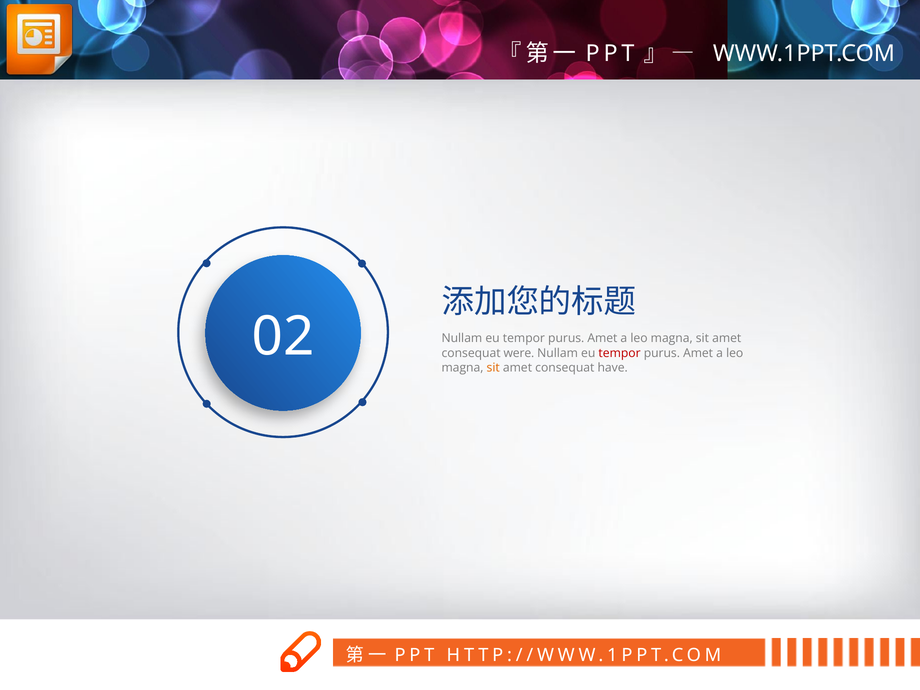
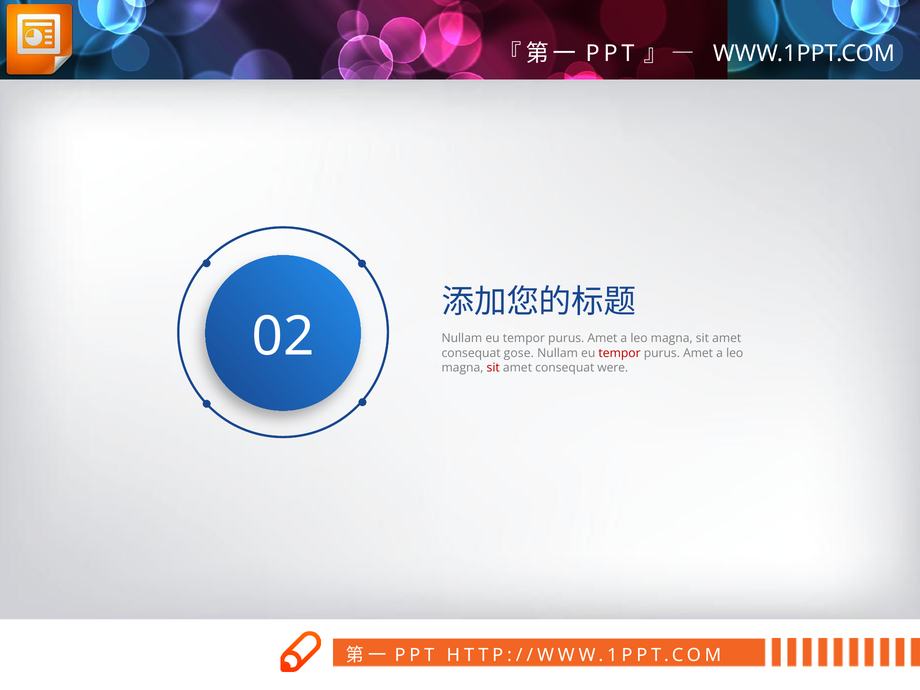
were: were -> gose
sit at (493, 368) colour: orange -> red
have: have -> were
